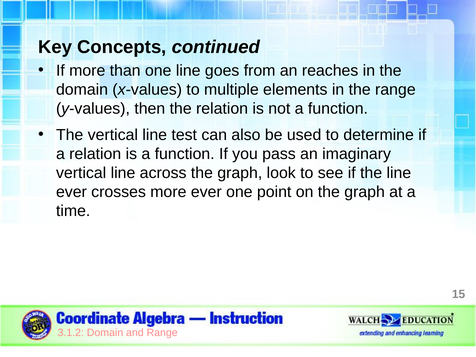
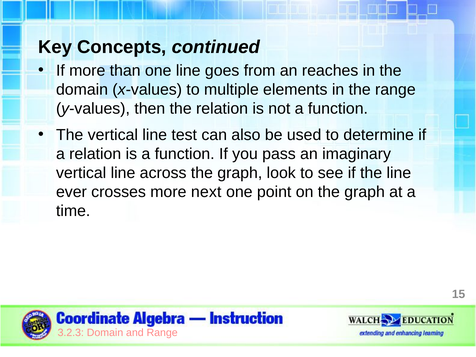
more ever: ever -> next
3.1.2: 3.1.2 -> 3.2.3
